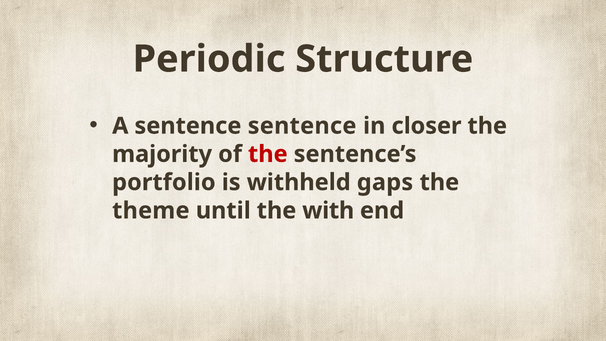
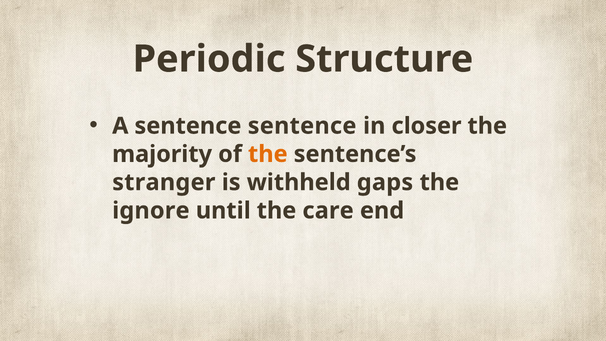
the at (268, 154) colour: red -> orange
portfolio: portfolio -> stranger
theme: theme -> ignore
with: with -> care
